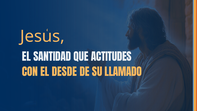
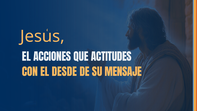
SANTIDAD: SANTIDAD -> ACCIONES
LLAMADO: LLAMADO -> MENSAJE
